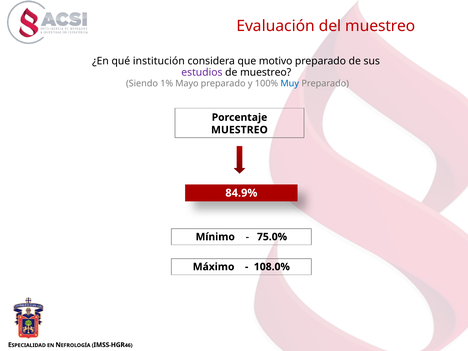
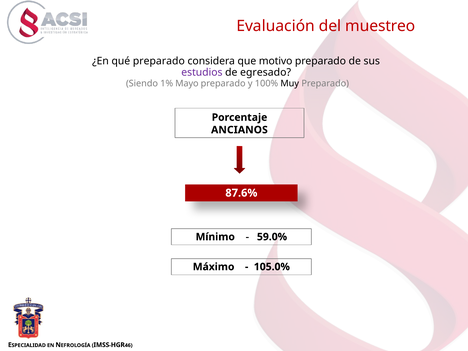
qué institución: institución -> preparado
de muestreo: muestreo -> egresado
Muy colour: blue -> black
MUESTREO at (239, 130): MUESTREO -> ANCIANOS
84.9%: 84.9% -> 87.6%
75.0%: 75.0% -> 59.0%
108.0%: 108.0% -> 105.0%
